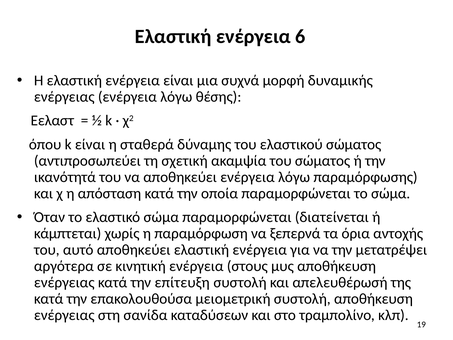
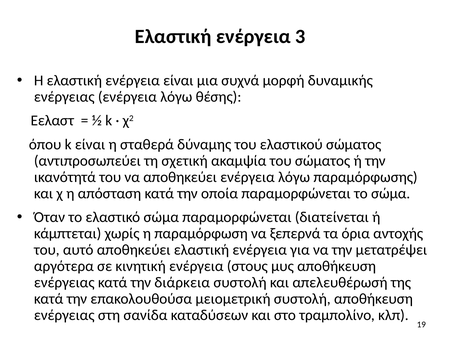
6: 6 -> 3
επίτευξη: επίτευξη -> διάρκεια
